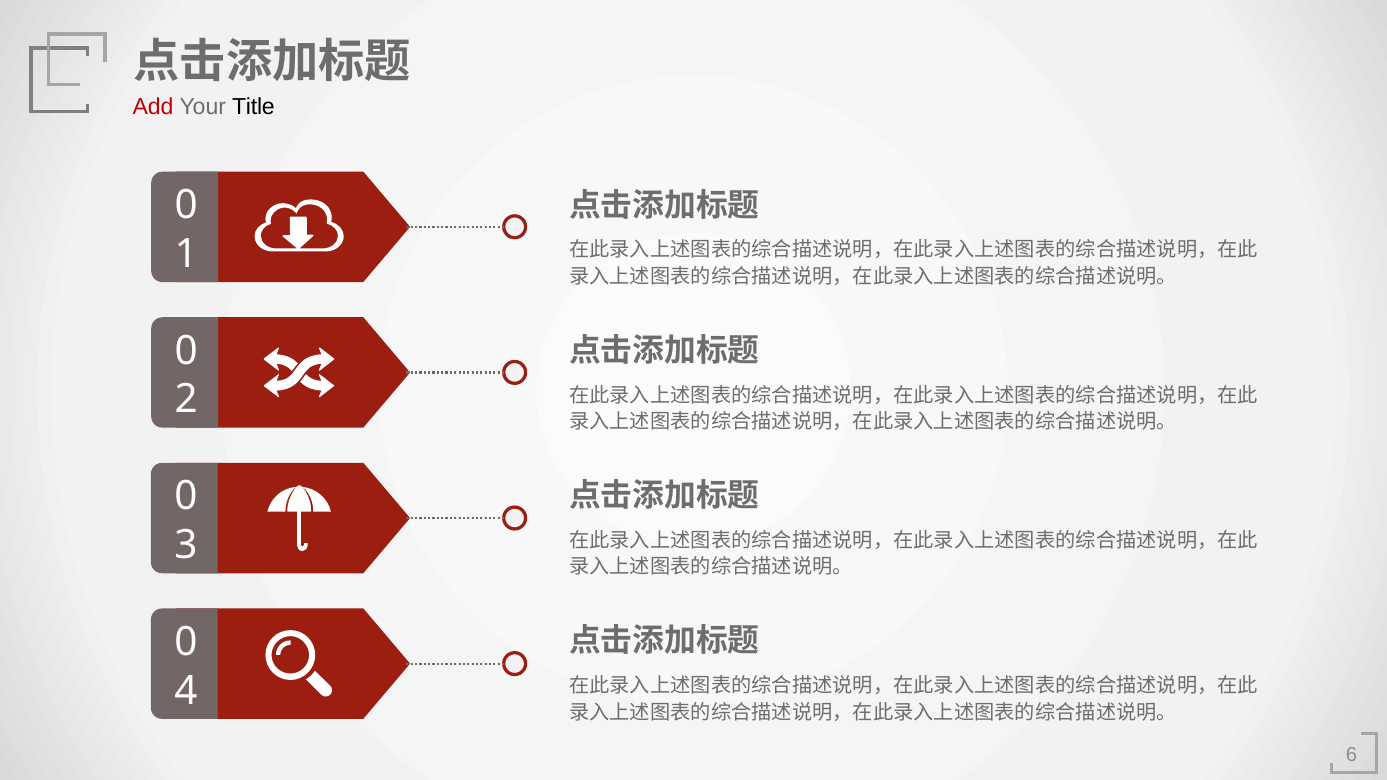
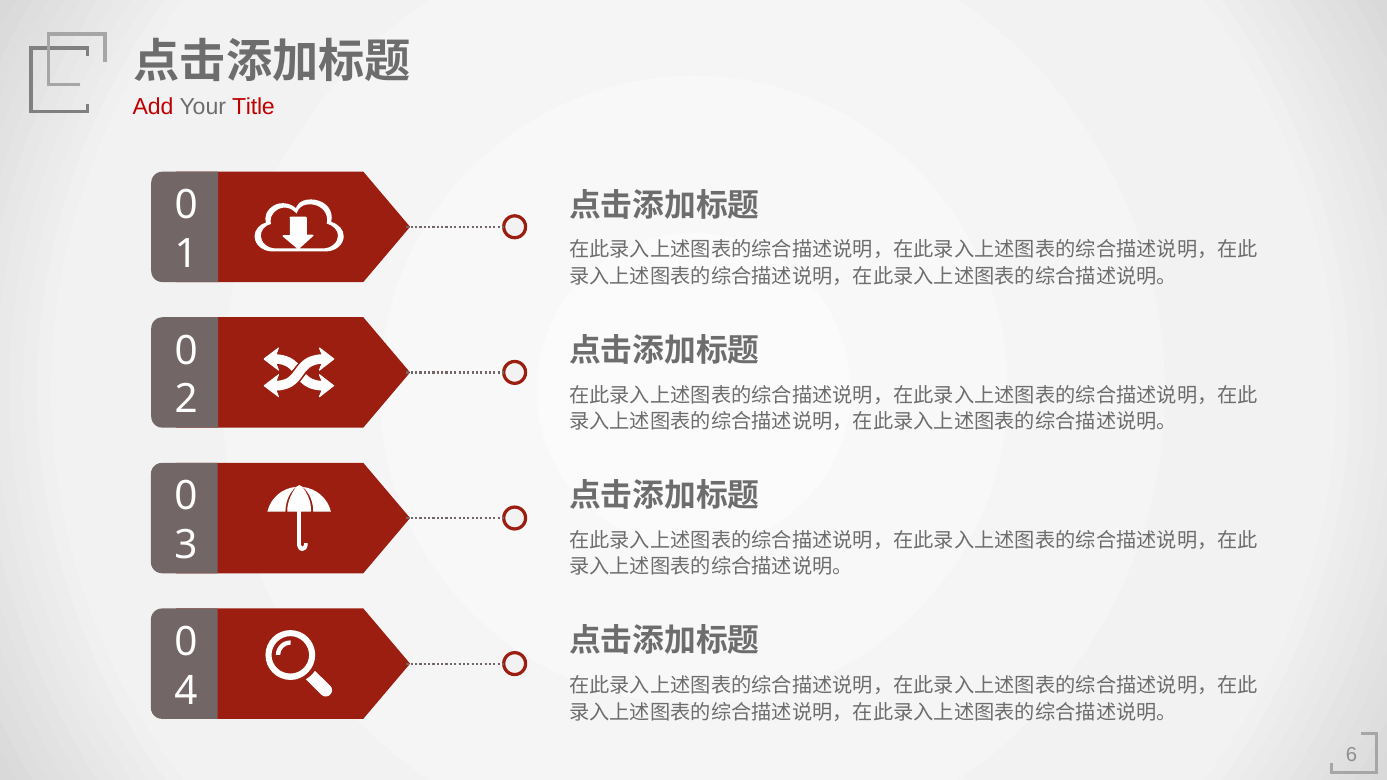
Title colour: black -> red
